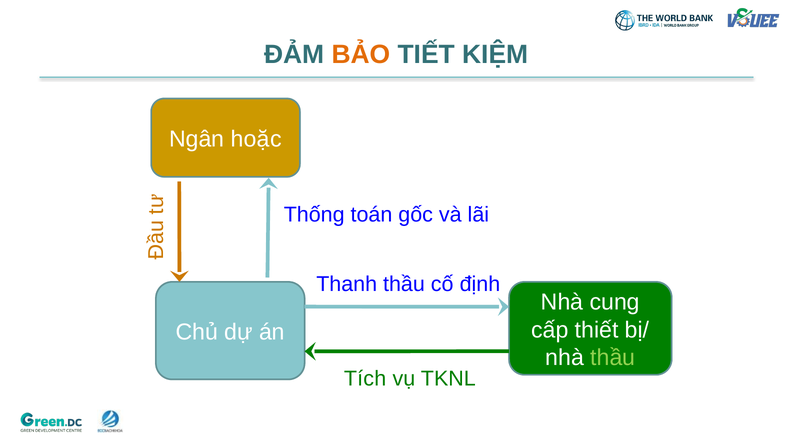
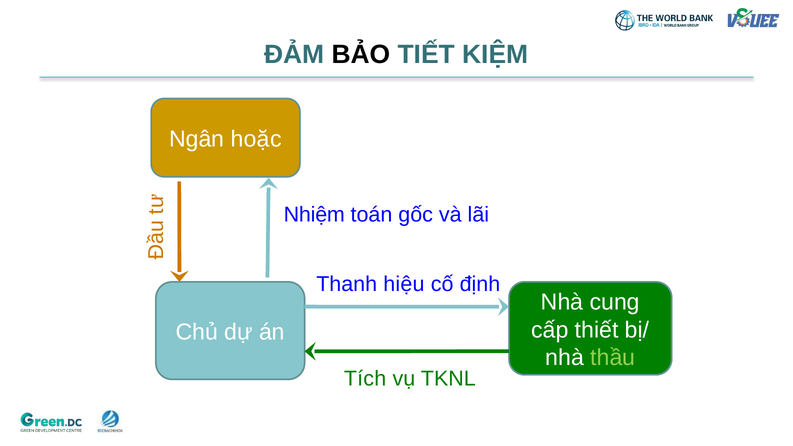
BẢO colour: orange -> black
Thống: Thống -> Nhiệm
Thanh thầu: thầu -> hiệu
